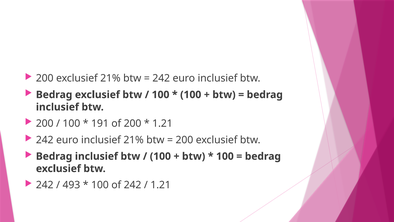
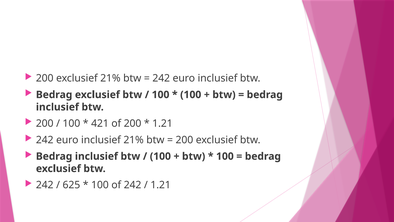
191: 191 -> 421
493: 493 -> 625
